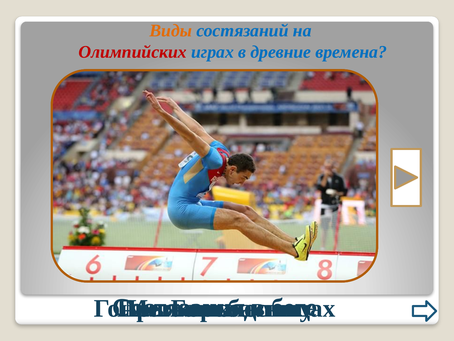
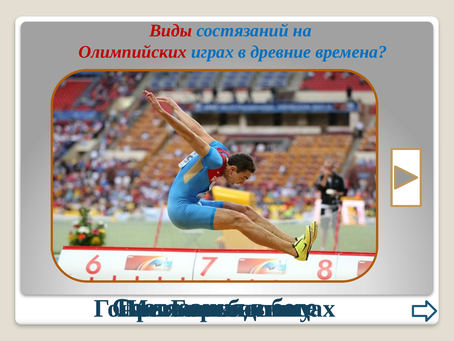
Виды colour: orange -> red
